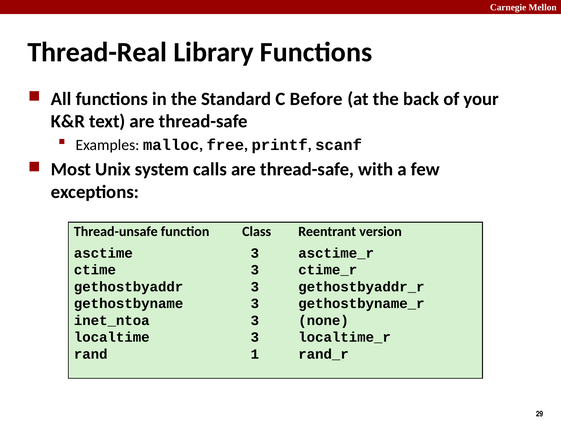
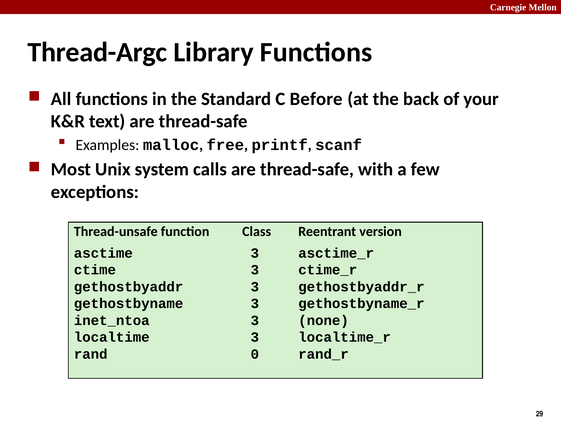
Thread-Real: Thread-Real -> Thread-Argc
1: 1 -> 0
